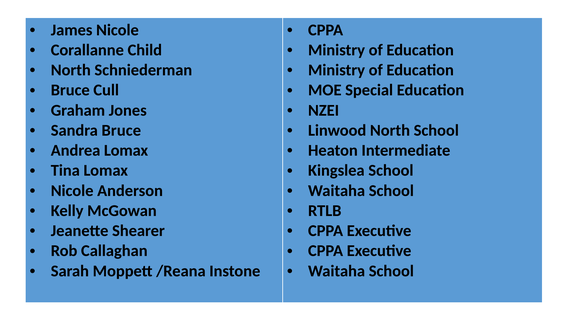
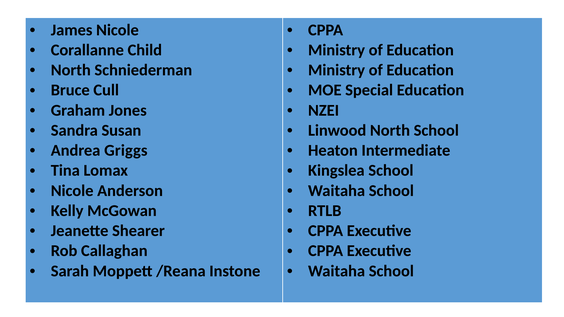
Sandra Bruce: Bruce -> Susan
Andrea Lomax: Lomax -> Griggs
